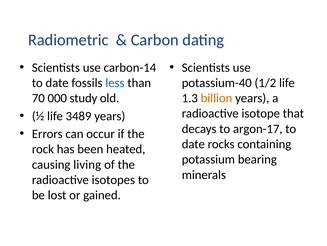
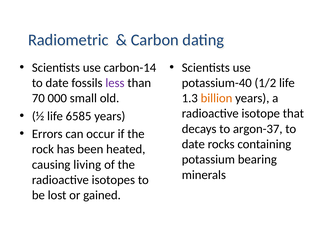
less colour: blue -> purple
study: study -> small
3489: 3489 -> 6585
argon-17: argon-17 -> argon-37
